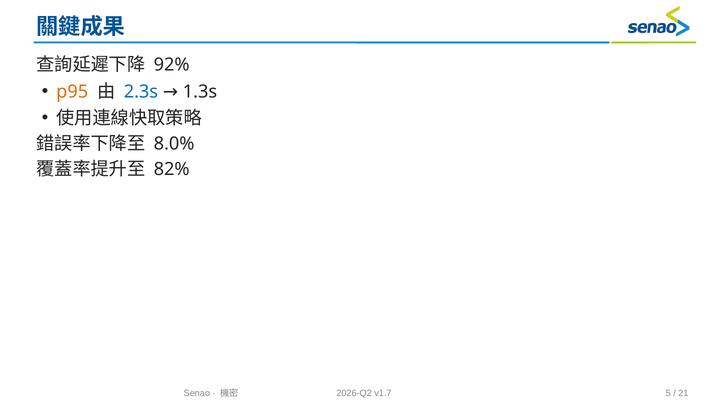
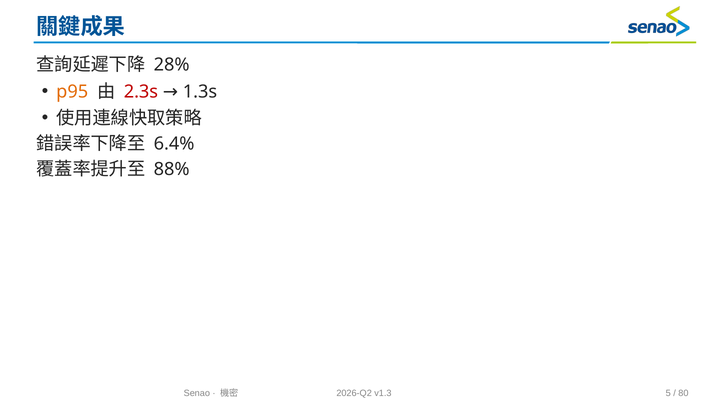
92%: 92% -> 28%
2.3s colour: blue -> red
8.0%: 8.0% -> 6.4%
82%: 82% -> 88%
v1.7: v1.7 -> v1.3
21: 21 -> 80
